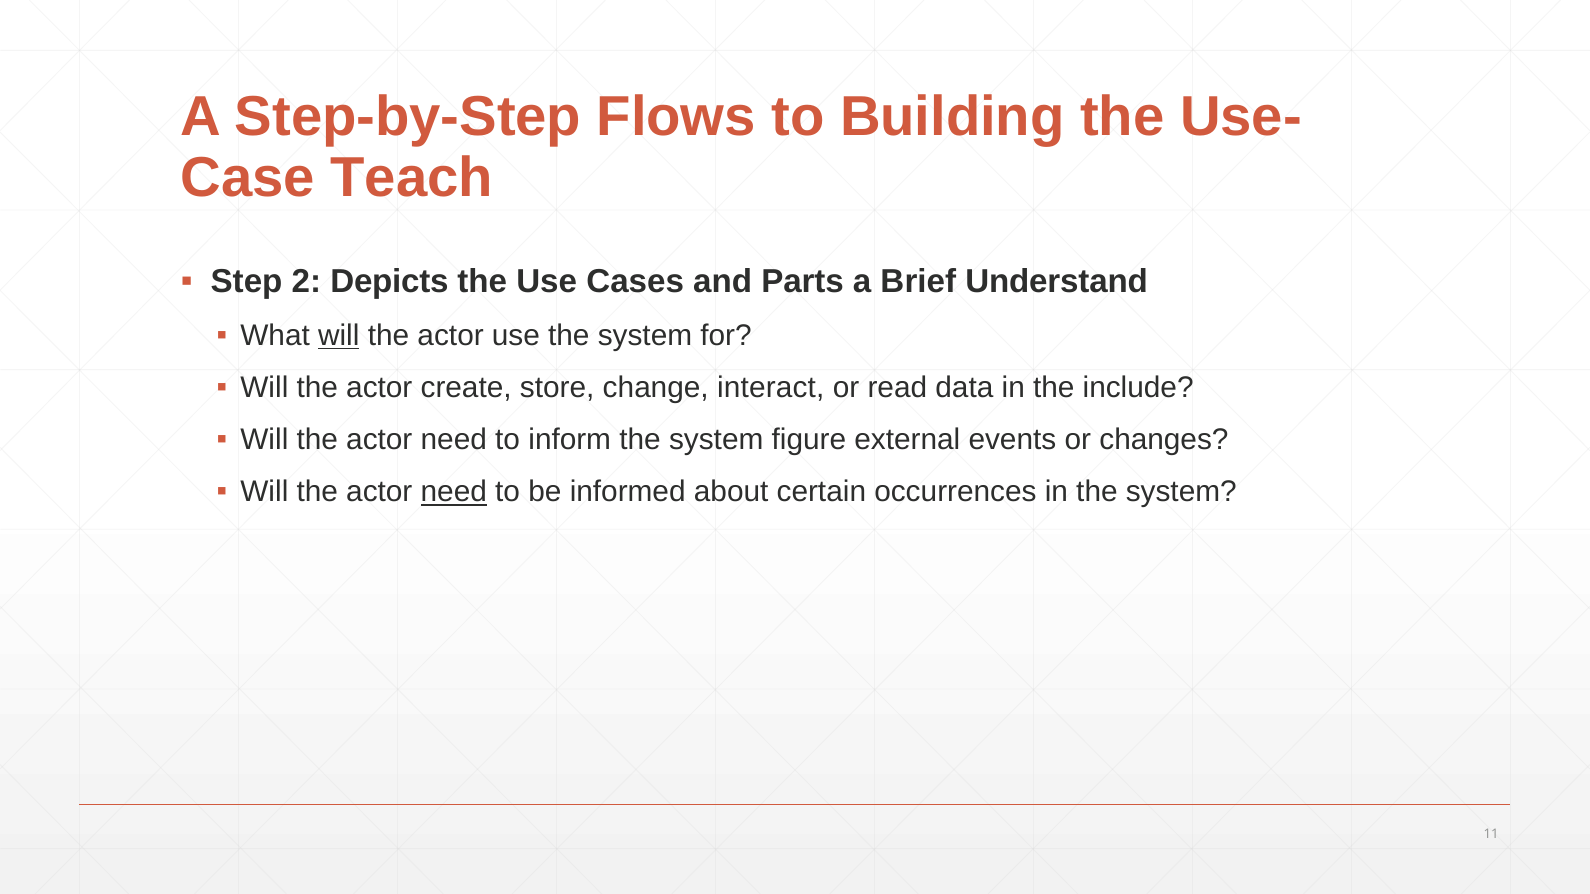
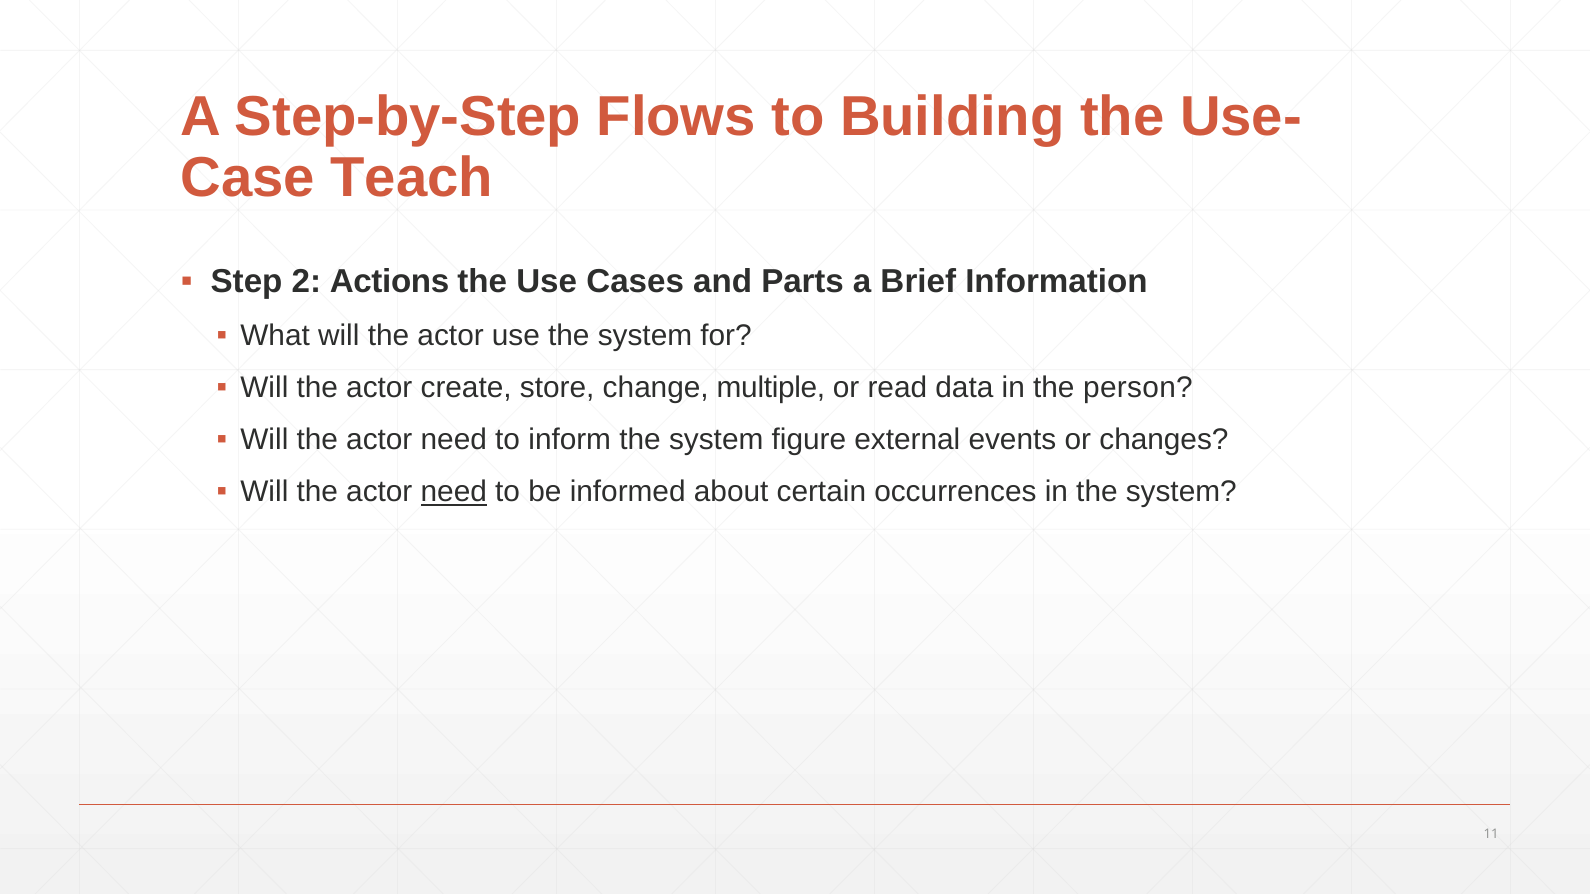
Depicts: Depicts -> Actions
Understand: Understand -> Information
will at (339, 336) underline: present -> none
interact: interact -> multiple
include: include -> person
